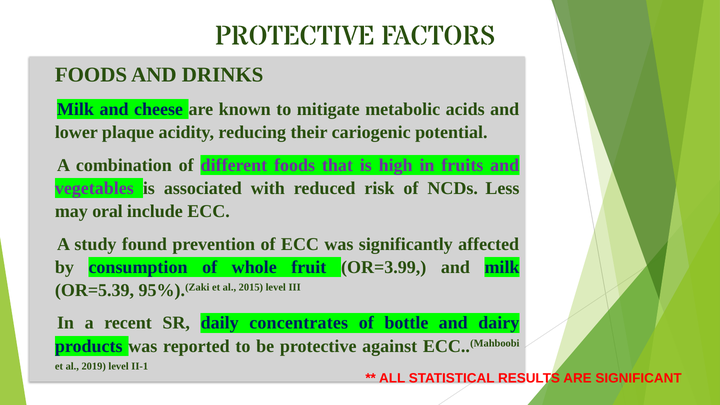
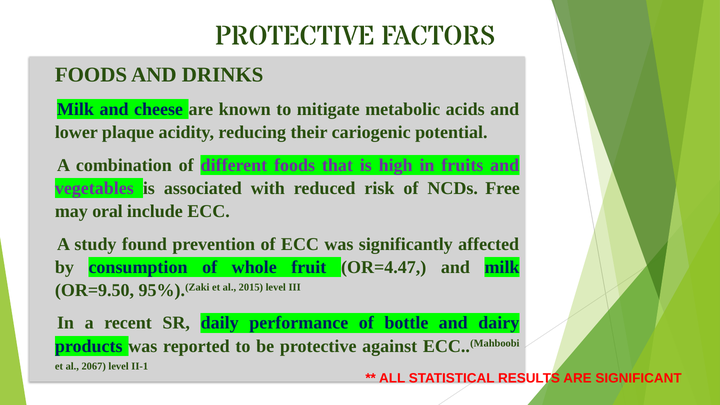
Less: Less -> Free
OR=3.99: OR=3.99 -> OR=4.47
OR=5.39: OR=5.39 -> OR=9.50
concentrates: concentrates -> performance
2019: 2019 -> 2067
